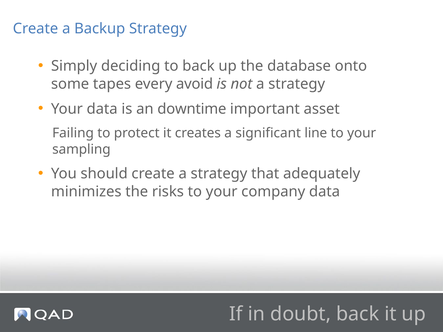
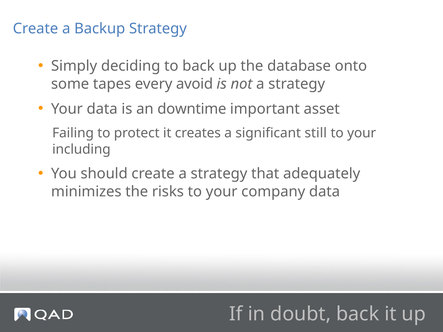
line: line -> still
sampling: sampling -> including
